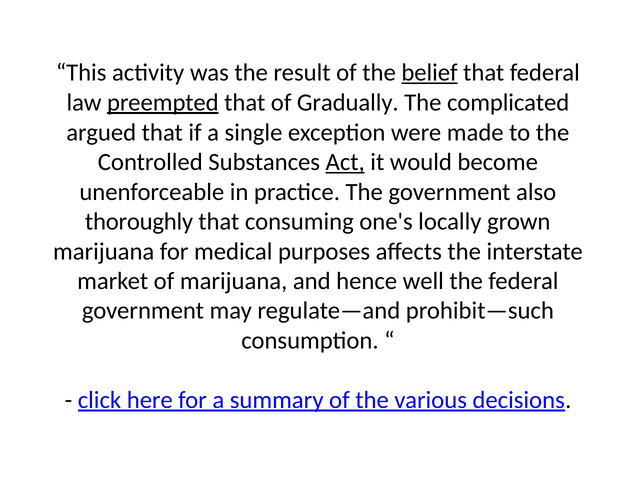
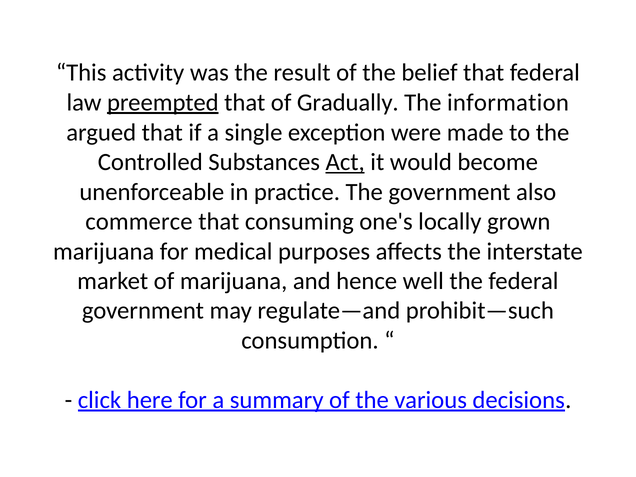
belief underline: present -> none
complicated: complicated -> information
thoroughly: thoroughly -> commerce
